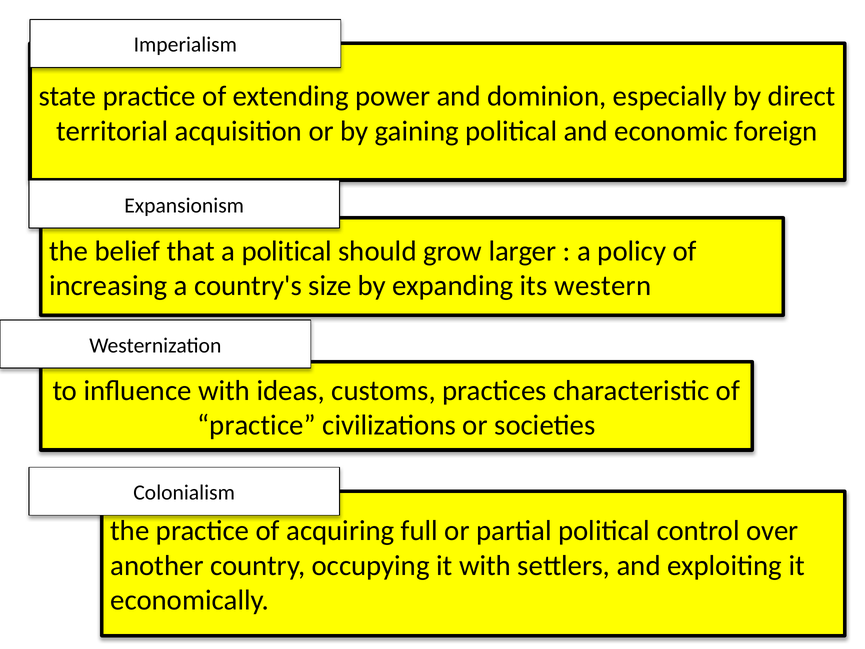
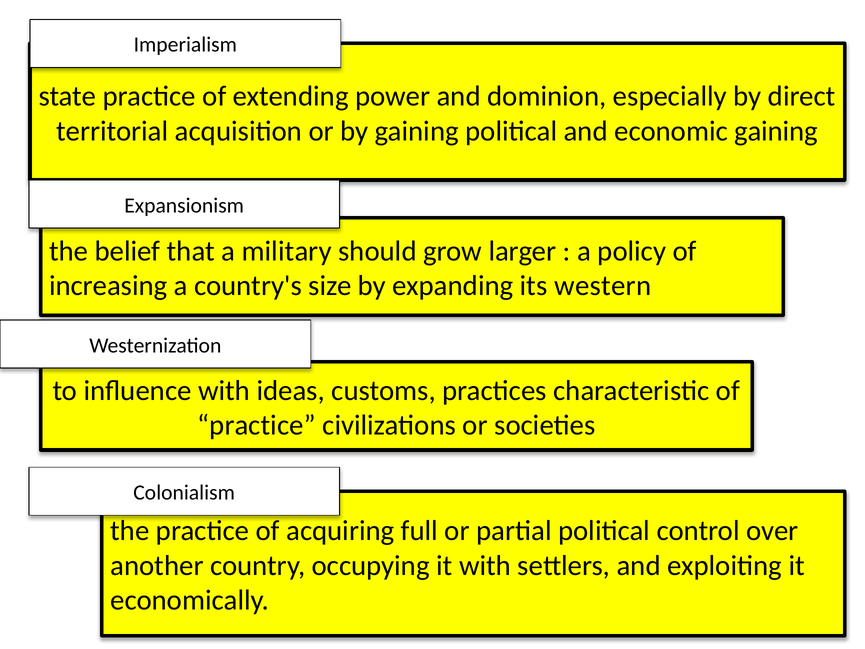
economic foreign: foreign -> gaining
a political: political -> military
